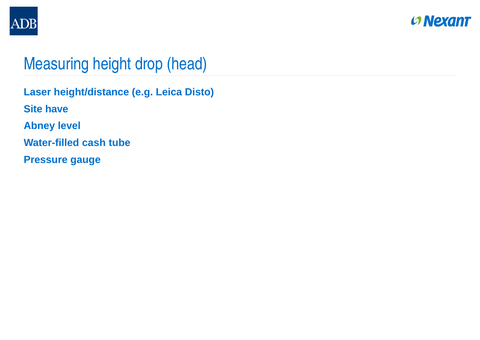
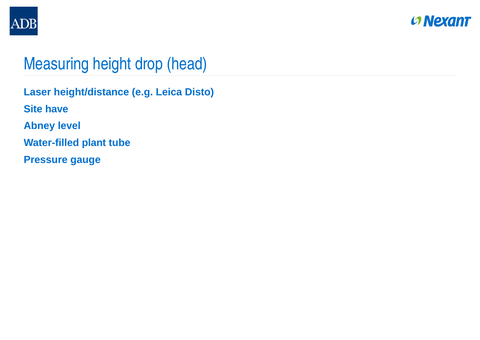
cash: cash -> plant
